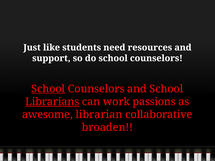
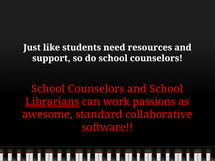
School at (48, 89) underline: present -> none
librarian: librarian -> standard
broaden: broaden -> software
